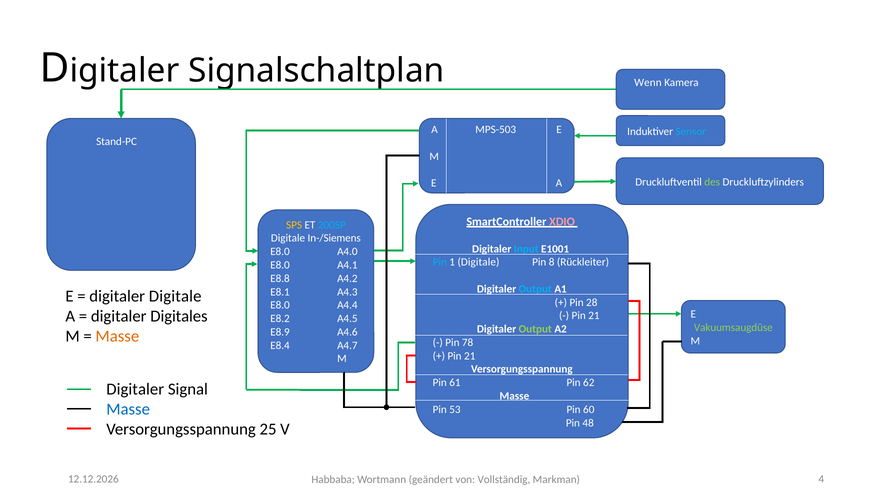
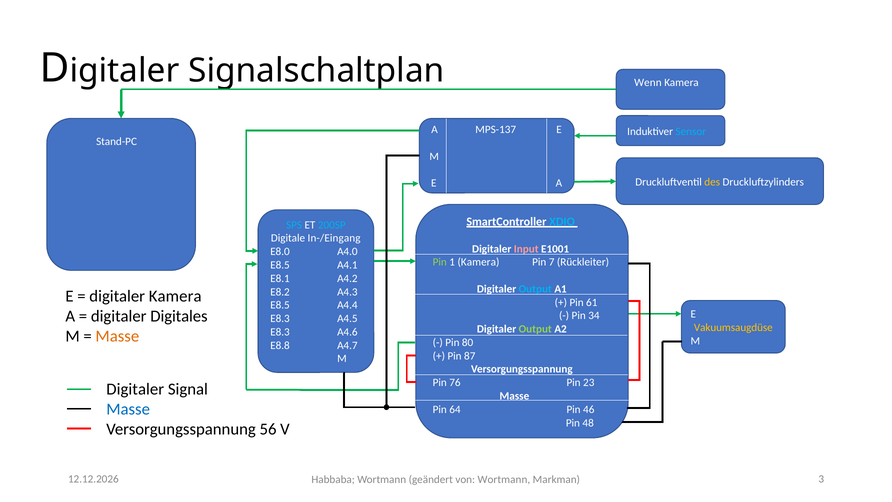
MPS-503: MPS-503 -> MPS-137
des colour: light green -> yellow
XDIO colour: pink -> light blue
SPS colour: yellow -> light blue
In-/Siemens: In-/Siemens -> In-/Eingang
Input colour: light blue -> pink
Pin at (440, 262) colour: light blue -> light green
1 Digitale: Digitale -> Kamera
8: 8 -> 7
E8.0 at (280, 265): E8.0 -> E8.5
E8.8: E8.8 -> E8.1
E8.1: E8.1 -> E8.2
digitaler Digitale: Digitale -> Kamera
28: 28 -> 61
E8.0 at (280, 305): E8.0 -> E8.5
21 at (594, 316): 21 -> 34
E8.2 at (280, 318): E8.2 -> E8.3
Vakuumsaugdüse colour: light green -> yellow
E8.9 at (280, 332): E8.9 -> E8.3
78: 78 -> 80
E8.4: E8.4 -> E8.8
21 at (470, 356): 21 -> 87
61: 61 -> 76
62: 62 -> 23
53: 53 -> 64
60: 60 -> 46
25: 25 -> 56
4: 4 -> 3
von Vollständig: Vollständig -> Wortmann
